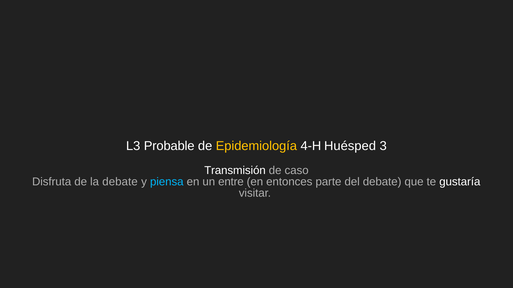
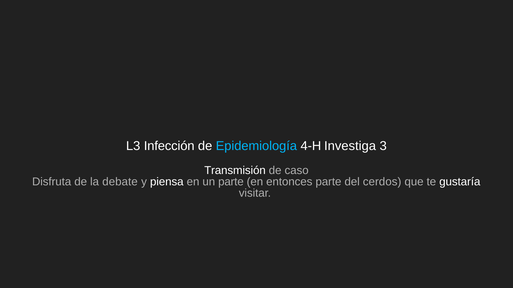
Probable: Probable -> Infección
Epidemiología colour: yellow -> light blue
Huésped: Huésped -> Investiga
piensa colour: light blue -> white
un entre: entre -> parte
del debate: debate -> cerdos
